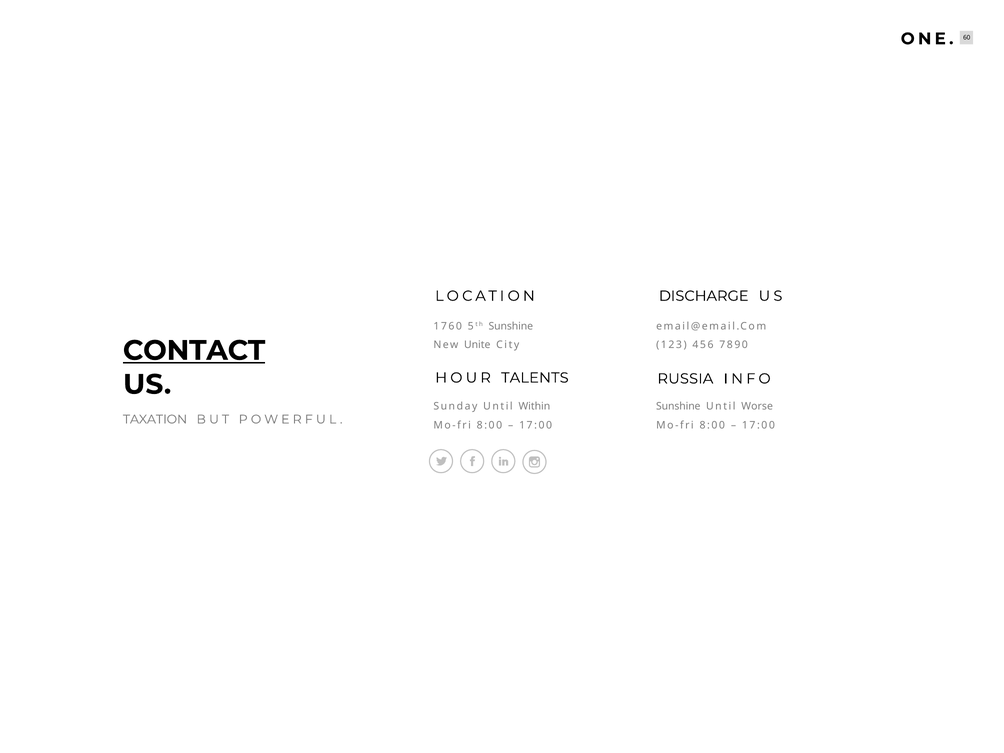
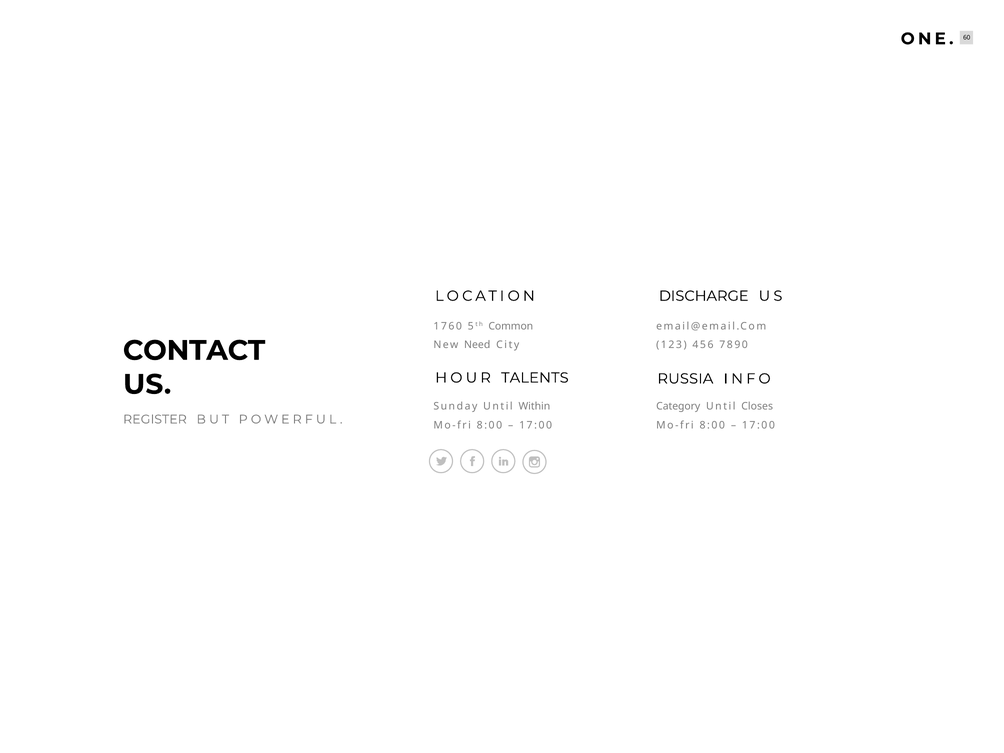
5th Sunshine: Sunshine -> Common
Unite: Unite -> Need
CONTACT underline: present -> none
Sunshine at (678, 406): Sunshine -> Category
Worse: Worse -> Closes
TAXATION: TAXATION -> REGISTER
